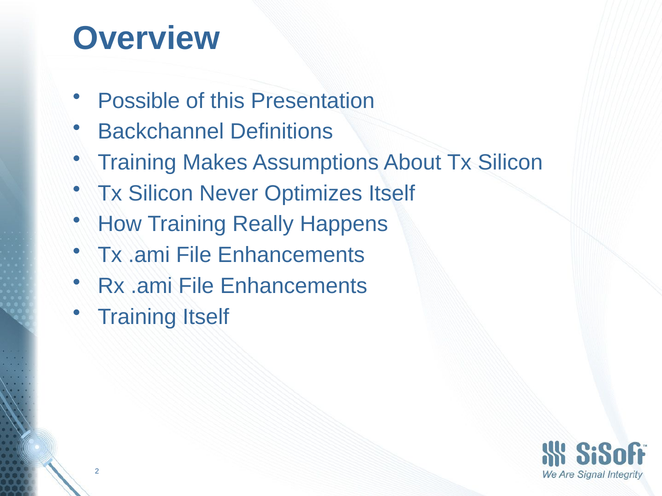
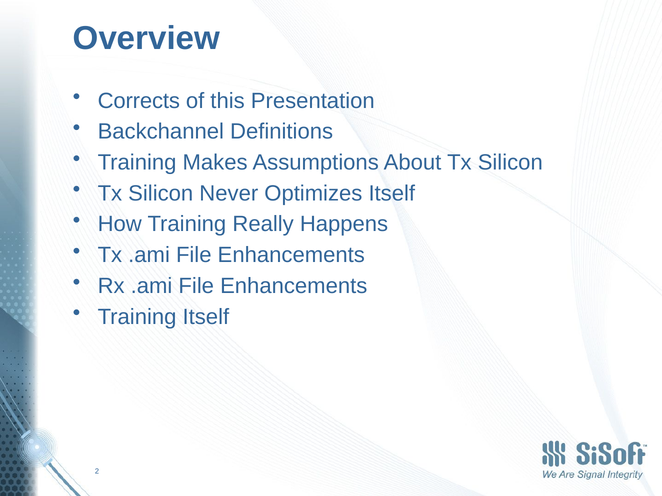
Possible: Possible -> Corrects
